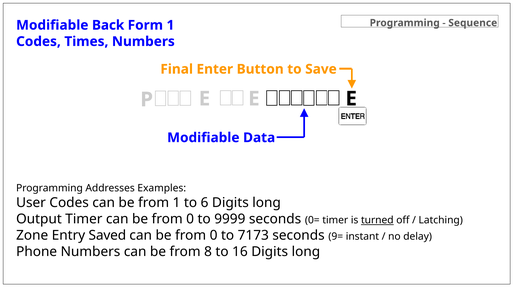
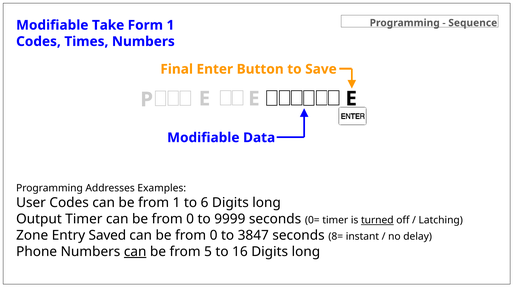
Back: Back -> Take
7173: 7173 -> 3847
9=: 9= -> 8=
can at (135, 252) underline: none -> present
8: 8 -> 5
